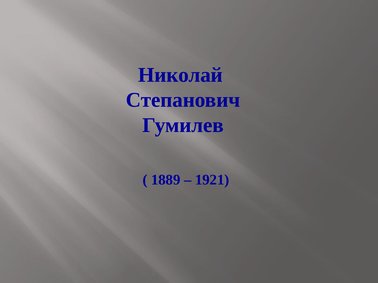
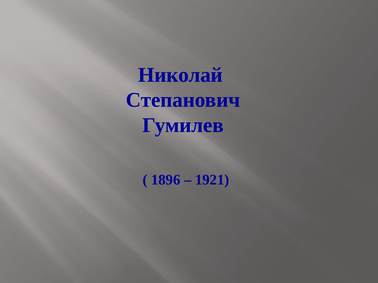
1889: 1889 -> 1896
